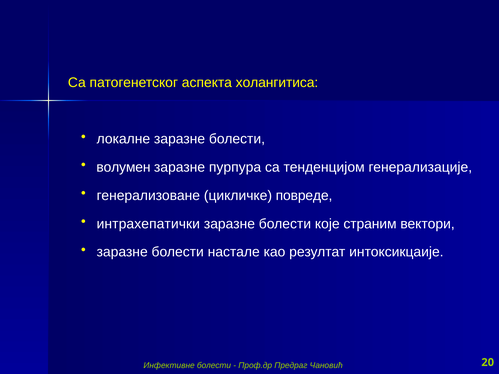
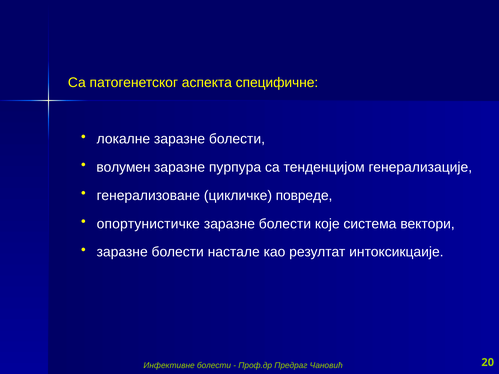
холангитиса: холангитиса -> специфичне
интрахепатички: интрахепатички -> опортунистичке
страним: страним -> система
